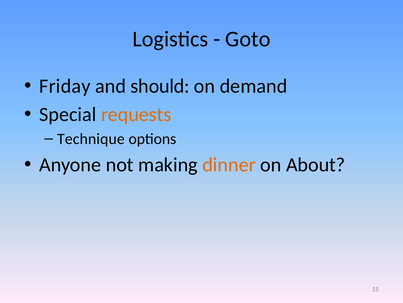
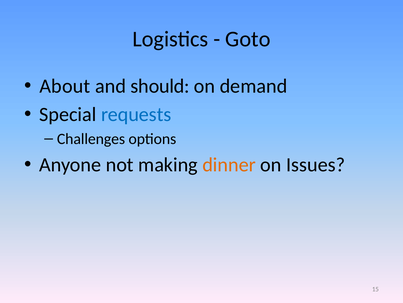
Friday: Friday -> About
requests colour: orange -> blue
Technique: Technique -> Challenges
About: About -> Issues
